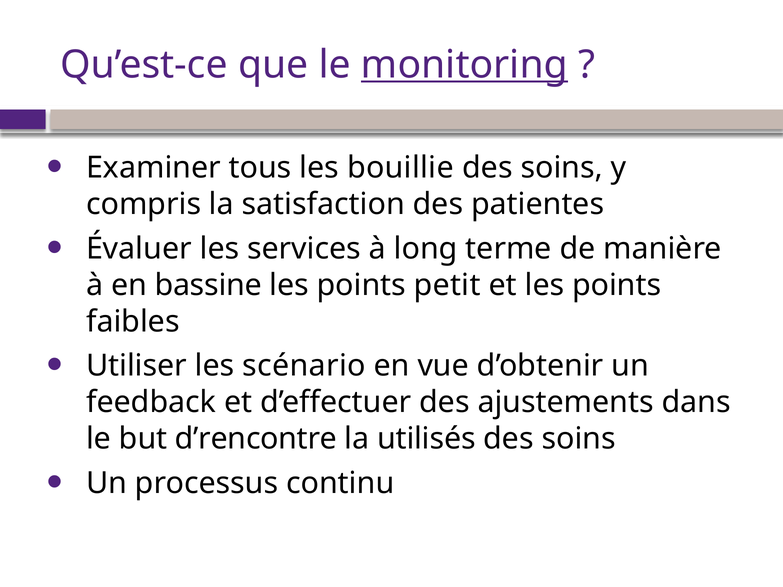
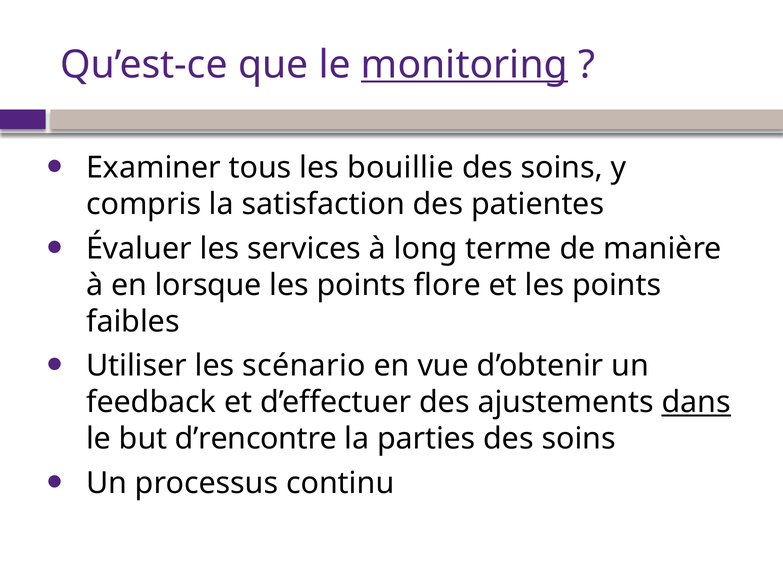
bassine: bassine -> lorsque
petit: petit -> flore
dans underline: none -> present
utilisés: utilisés -> parties
